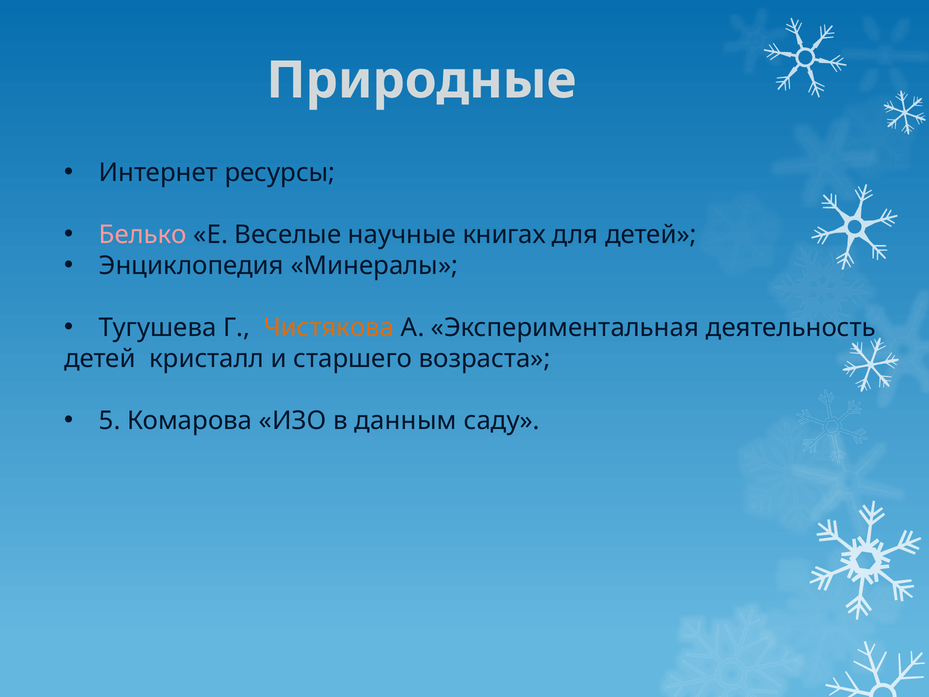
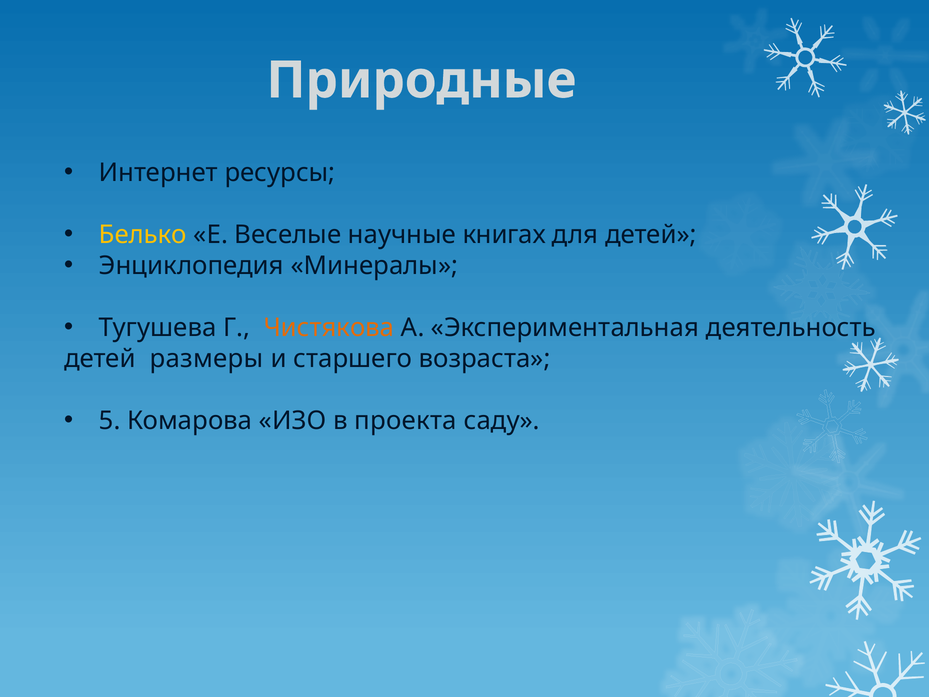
Белько colour: pink -> yellow
кристалл: кристалл -> размеры
данным: данным -> проекта
